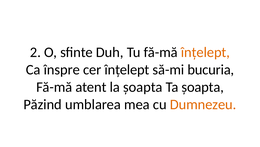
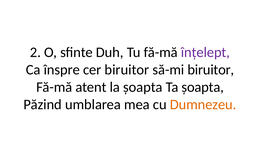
înțelept at (205, 52) colour: orange -> purple
cer înțelept: înțelept -> biruitor
să-mi bucuria: bucuria -> biruitor
